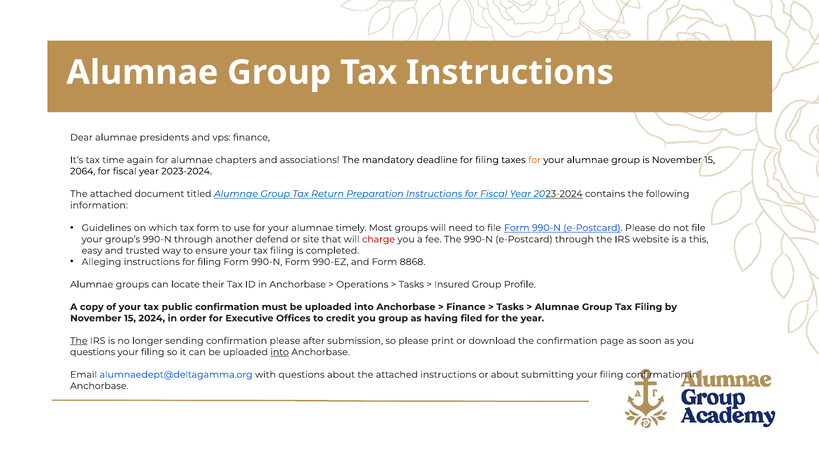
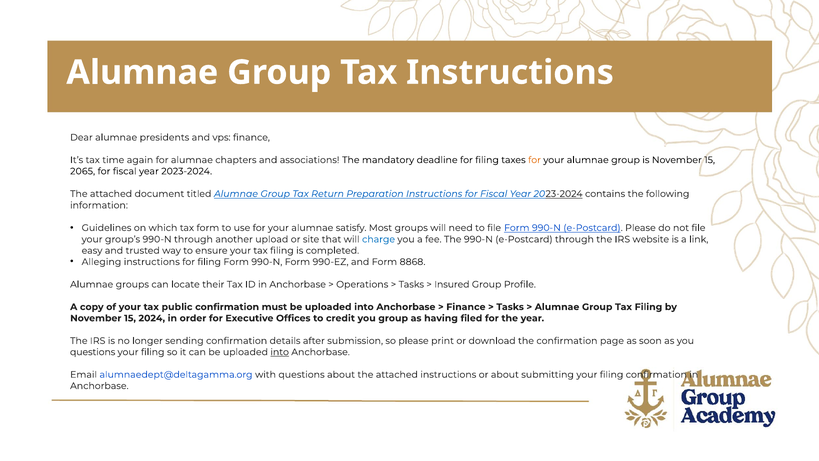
2064: 2064 -> 2065
timely: timely -> satisfy
defend: defend -> upload
charge colour: red -> blue
this: this -> link
The at (79, 341) underline: present -> none
confirmation please: please -> details
